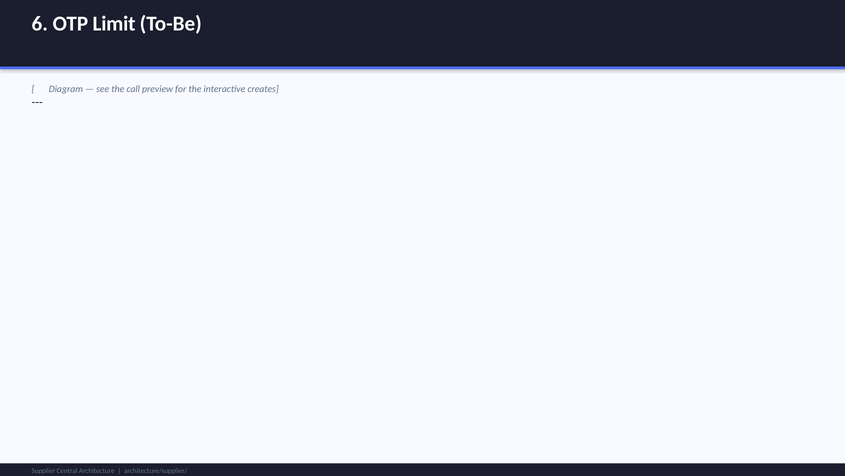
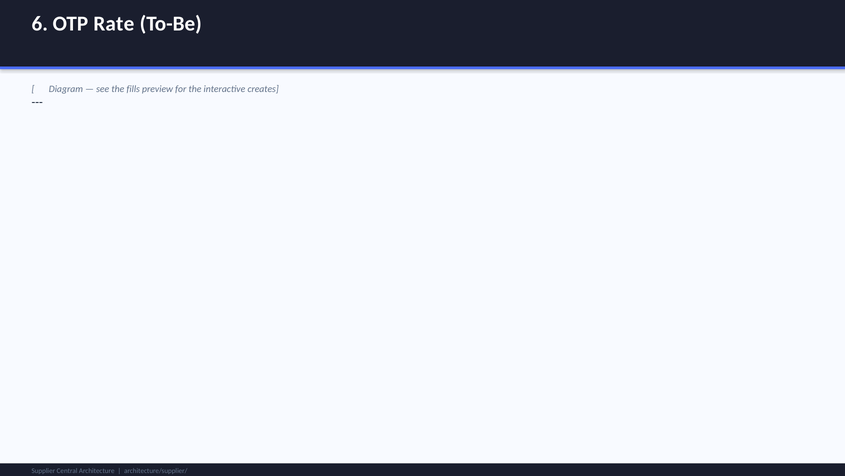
Limit: Limit -> Rate
call: call -> fills
